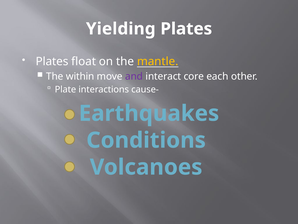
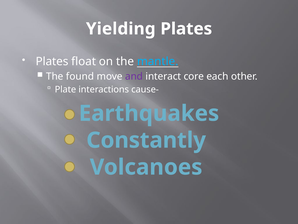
mantle colour: yellow -> light blue
within: within -> found
Conditions: Conditions -> Constantly
